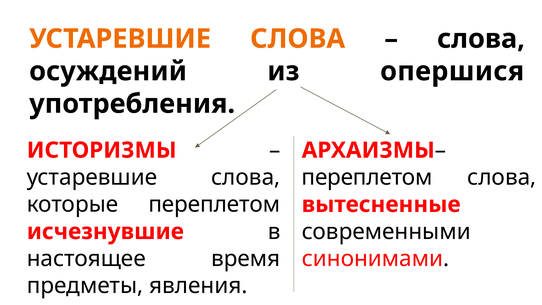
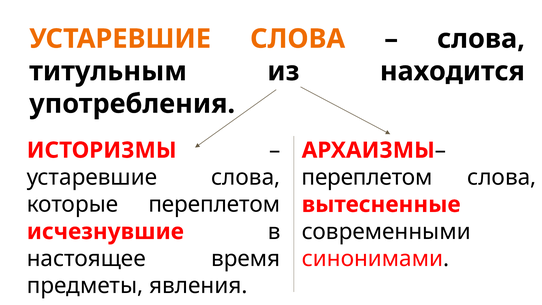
осуждений: осуждений -> титульным
опершися: опершися -> находится
